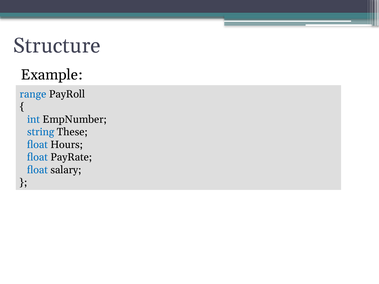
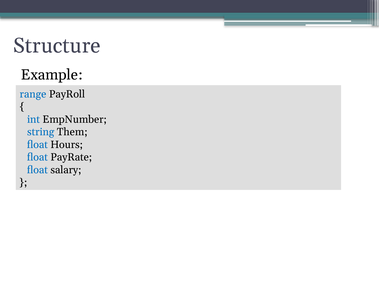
These: These -> Them
